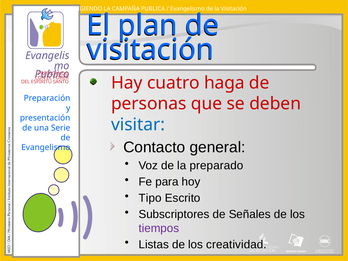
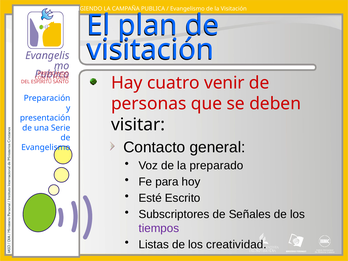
haga: haga -> venir
visitar colour: blue -> black
Tipo: Tipo -> Esté
